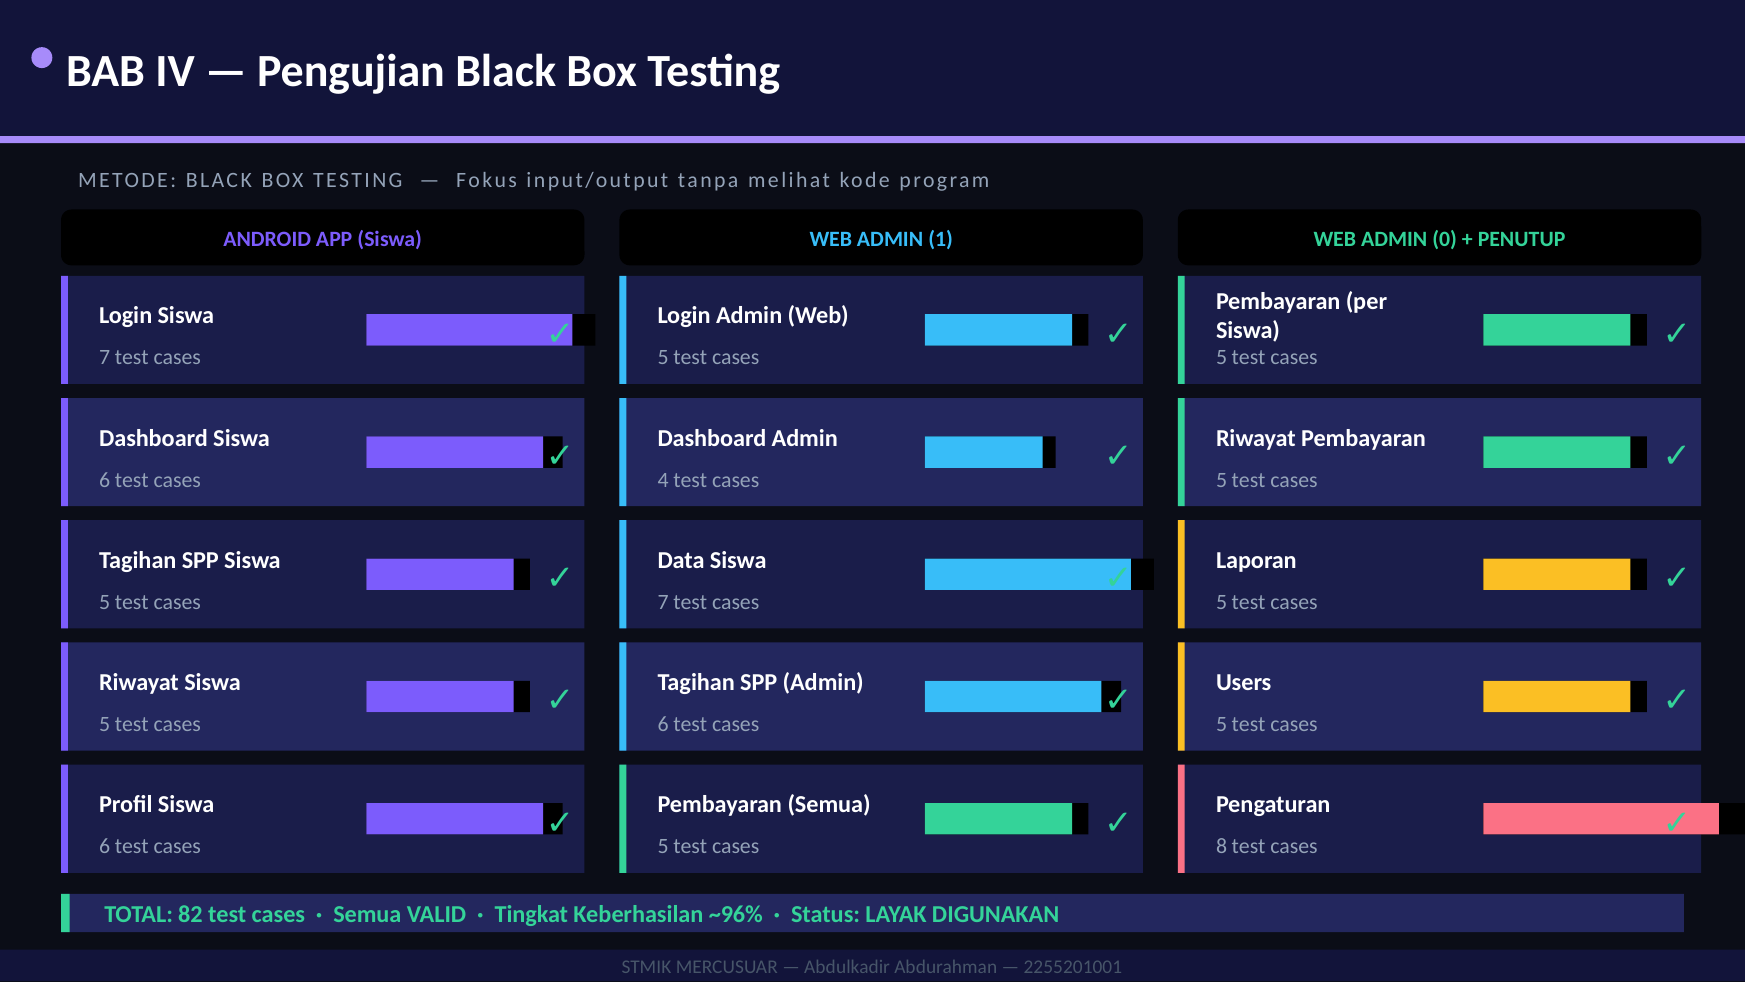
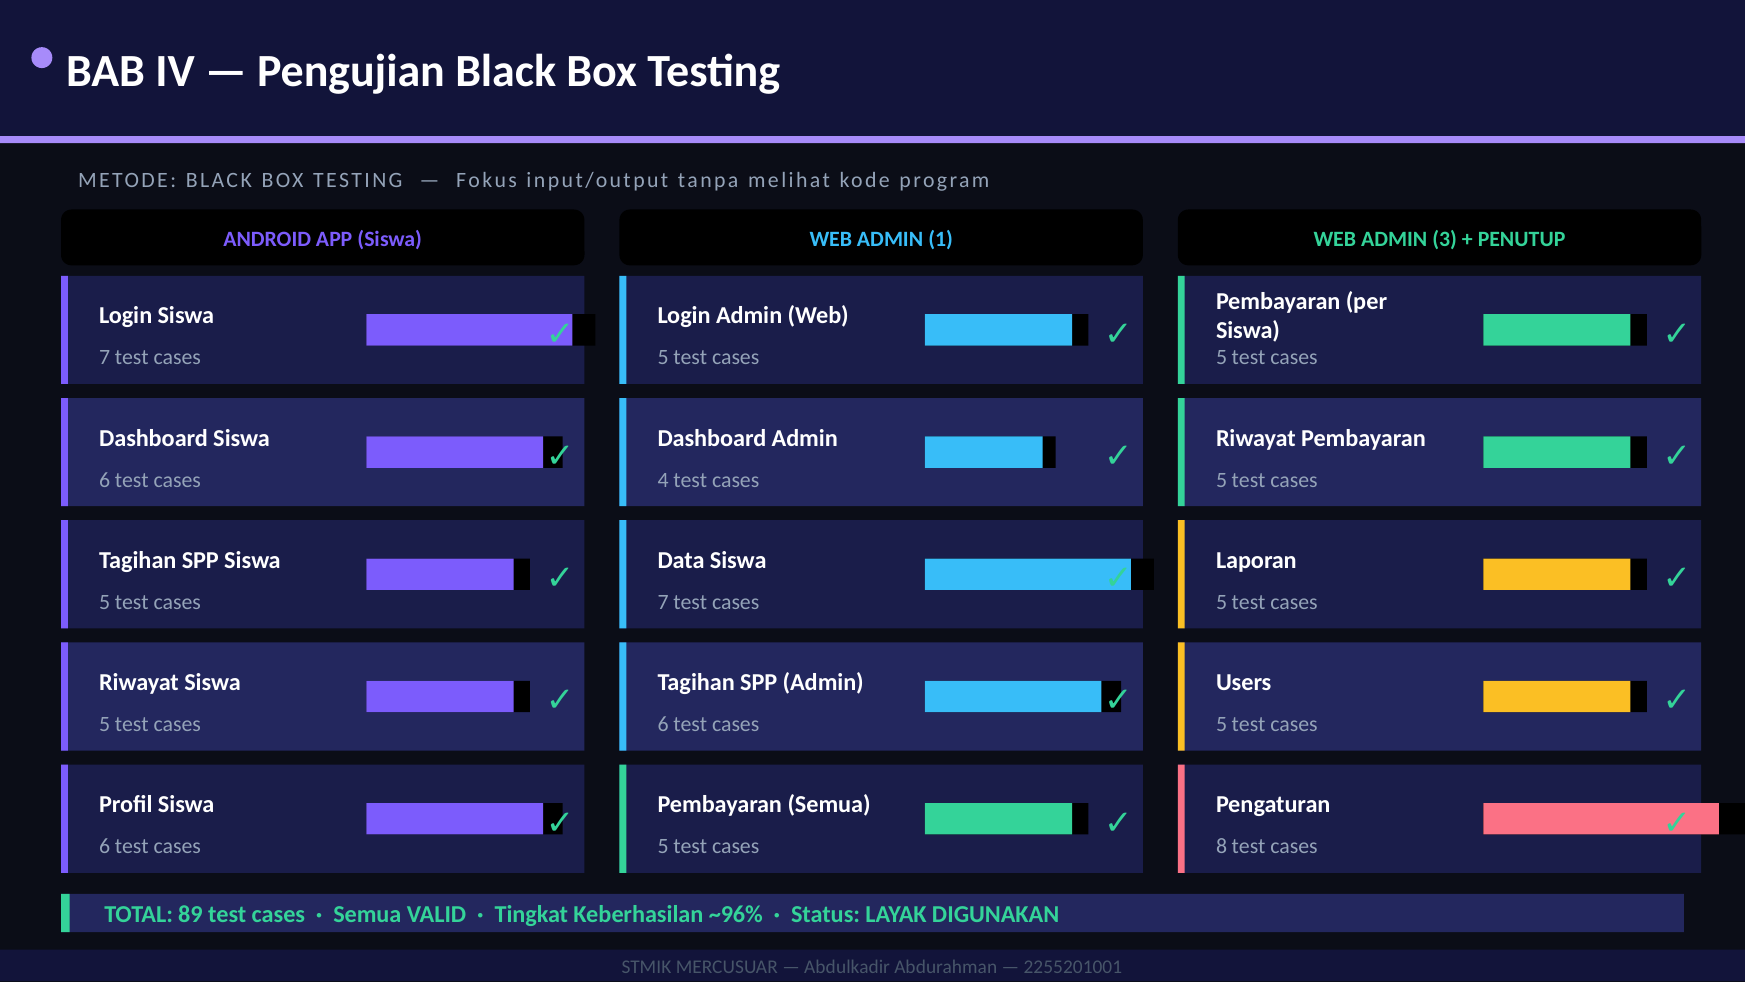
0: 0 -> 3
82: 82 -> 89
